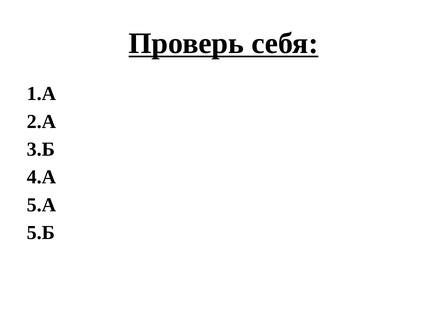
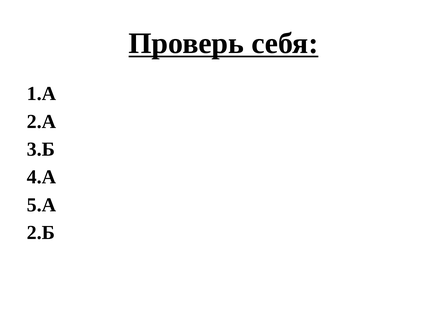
5.Б: 5.Б -> 2.Б
